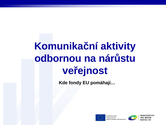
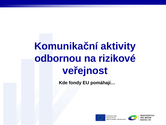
nárůstu: nárůstu -> rizikové
